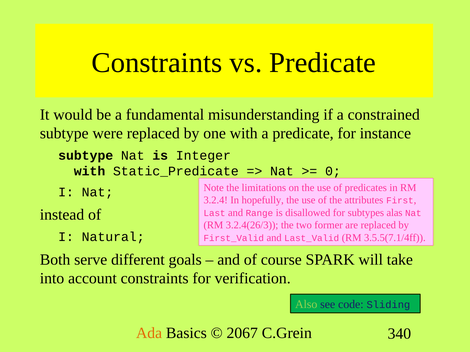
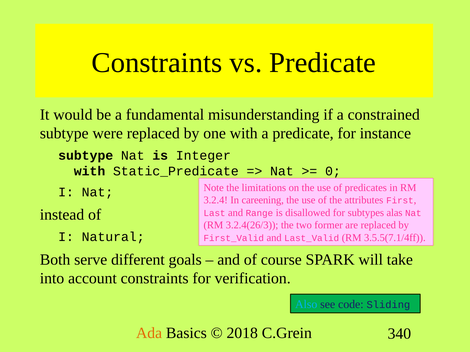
hopefully: hopefully -> careening
Also colour: light green -> light blue
2067: 2067 -> 2018
